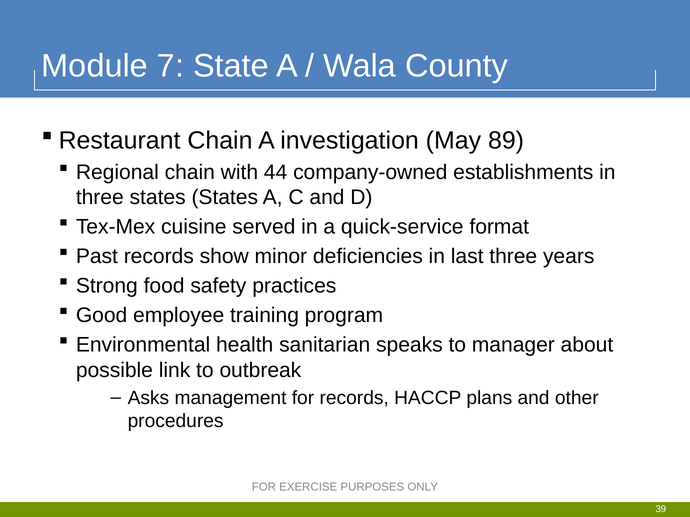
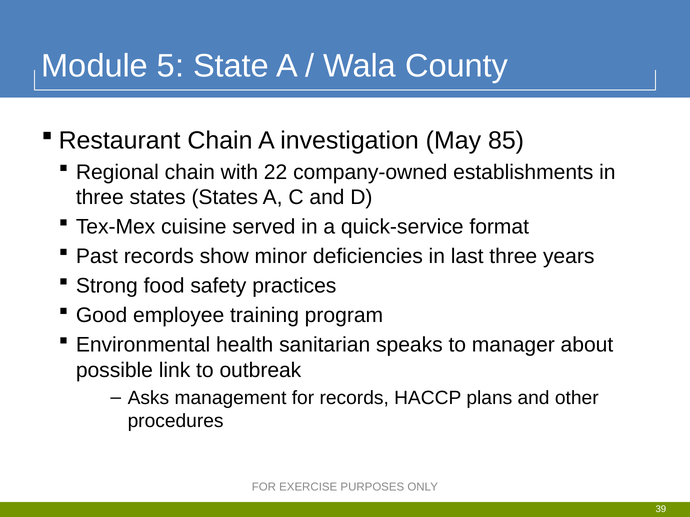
7: 7 -> 5
89: 89 -> 85
44: 44 -> 22
